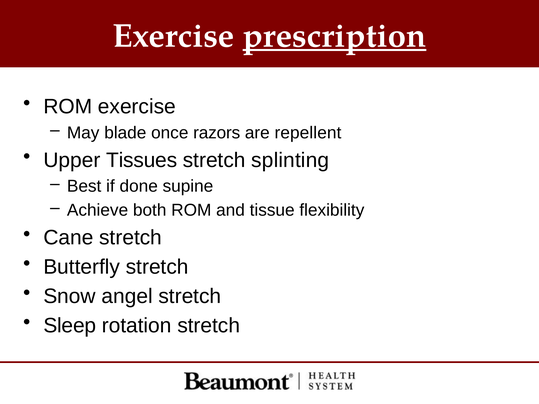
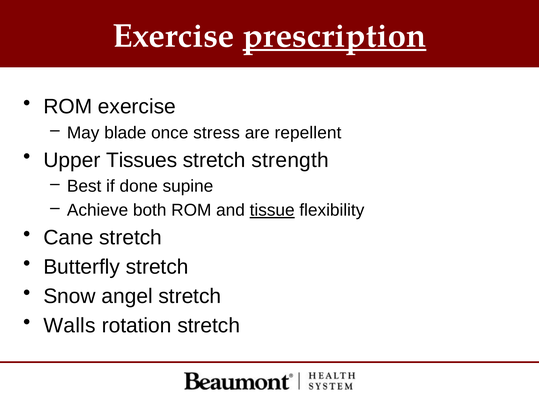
razors: razors -> stress
splinting: splinting -> strength
tissue underline: none -> present
Sleep: Sleep -> Walls
